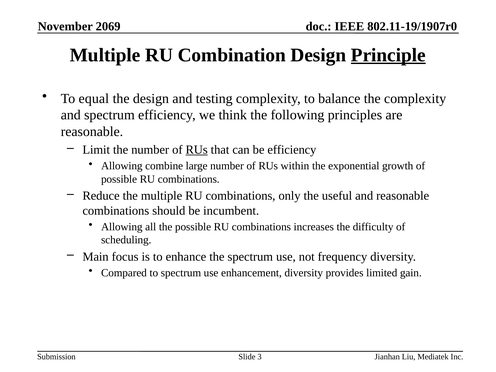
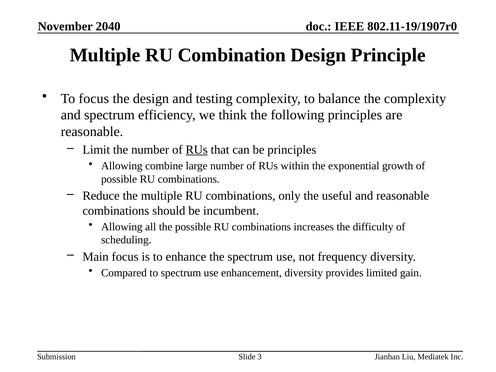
2069: 2069 -> 2040
Principle underline: present -> none
To equal: equal -> focus
be efficiency: efficiency -> principles
